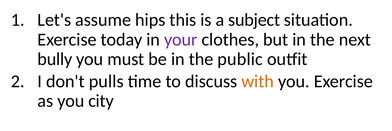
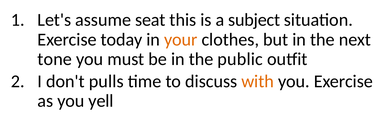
hips: hips -> seat
your colour: purple -> orange
bully: bully -> tone
city: city -> yell
